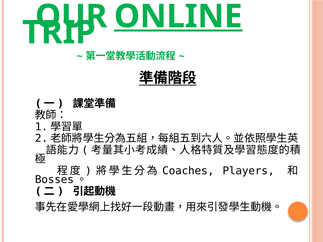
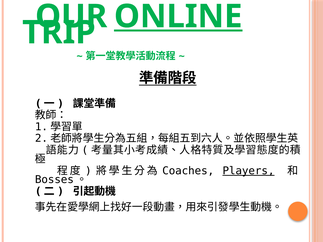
Players underline: none -> present
